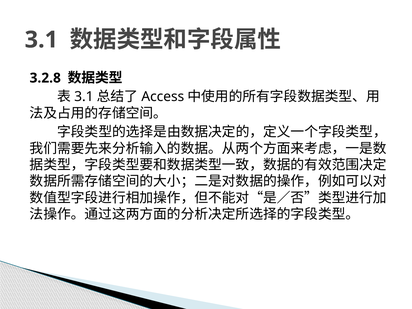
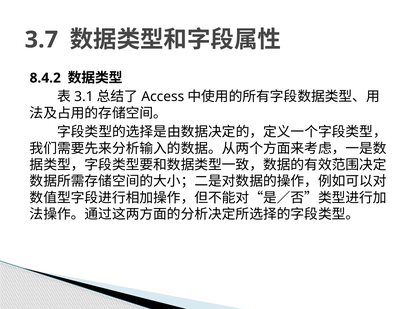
3.1 at (41, 40): 3.1 -> 3.7
3.2.8: 3.2.8 -> 8.4.2
